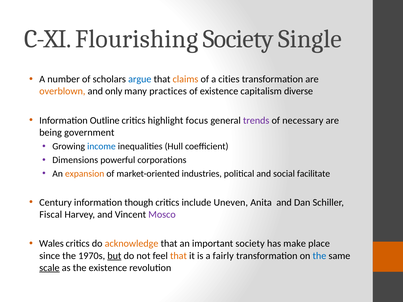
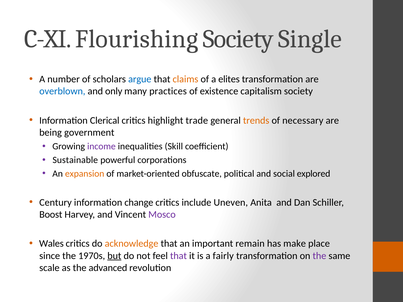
cities: cities -> elites
overblown colour: orange -> blue
capitalism diverse: diverse -> society
Outline: Outline -> Clerical
focus: focus -> trade
trends colour: purple -> orange
income colour: blue -> purple
Hull: Hull -> Skill
Dimensions: Dimensions -> Sustainable
industries: industries -> obfuscate
facilitate: facilitate -> explored
though: though -> change
Fiscal: Fiscal -> Boost
important society: society -> remain
that at (179, 256) colour: orange -> purple
the at (319, 256) colour: blue -> purple
scale underline: present -> none
the existence: existence -> advanced
